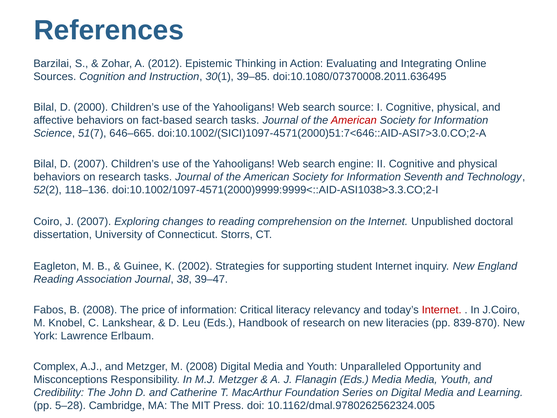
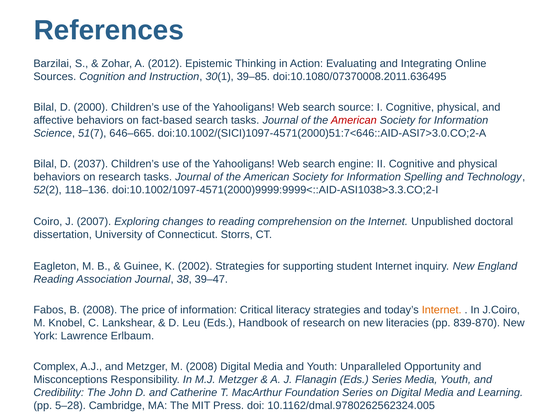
D 2007: 2007 -> 2037
Seventh: Seventh -> Spelling
literacy relevancy: relevancy -> strategies
Internet at (442, 310) colour: red -> orange
Eds Media: Media -> Series
